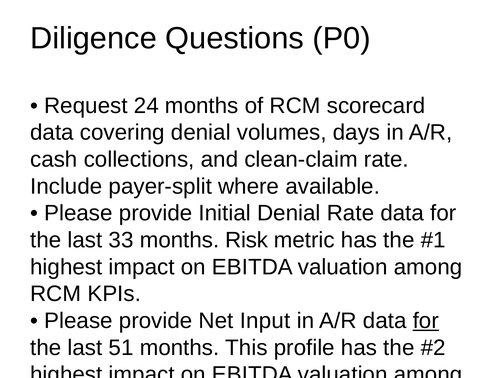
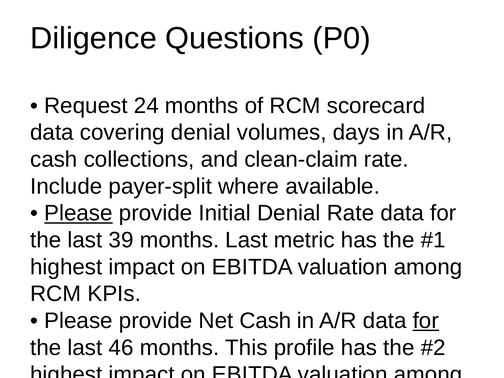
Please at (78, 213) underline: none -> present
33: 33 -> 39
months Risk: Risk -> Last
Net Input: Input -> Cash
51: 51 -> 46
